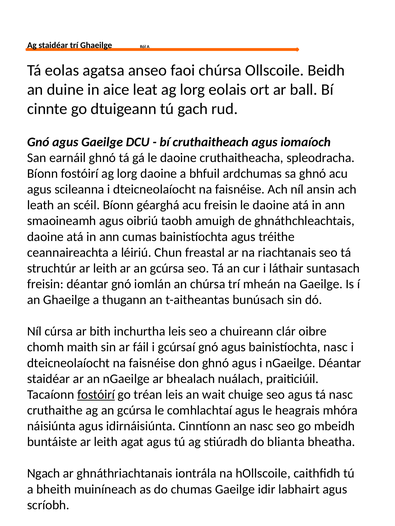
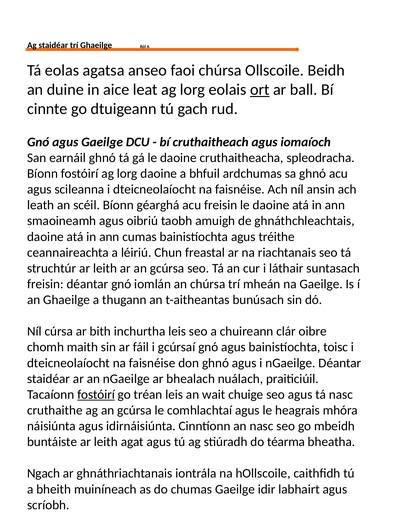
ort underline: none -> present
bainistíochta nasc: nasc -> toisc
blianta: blianta -> téarma
